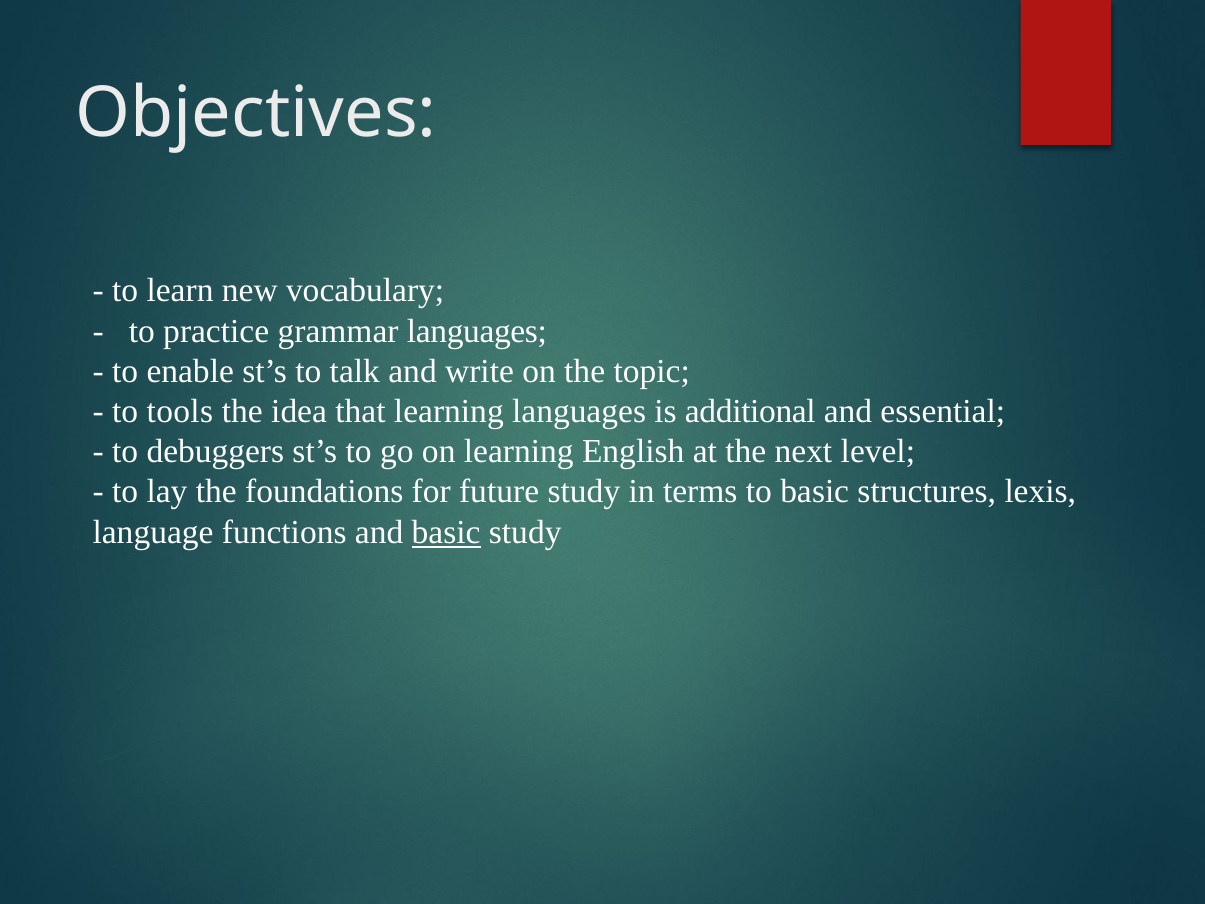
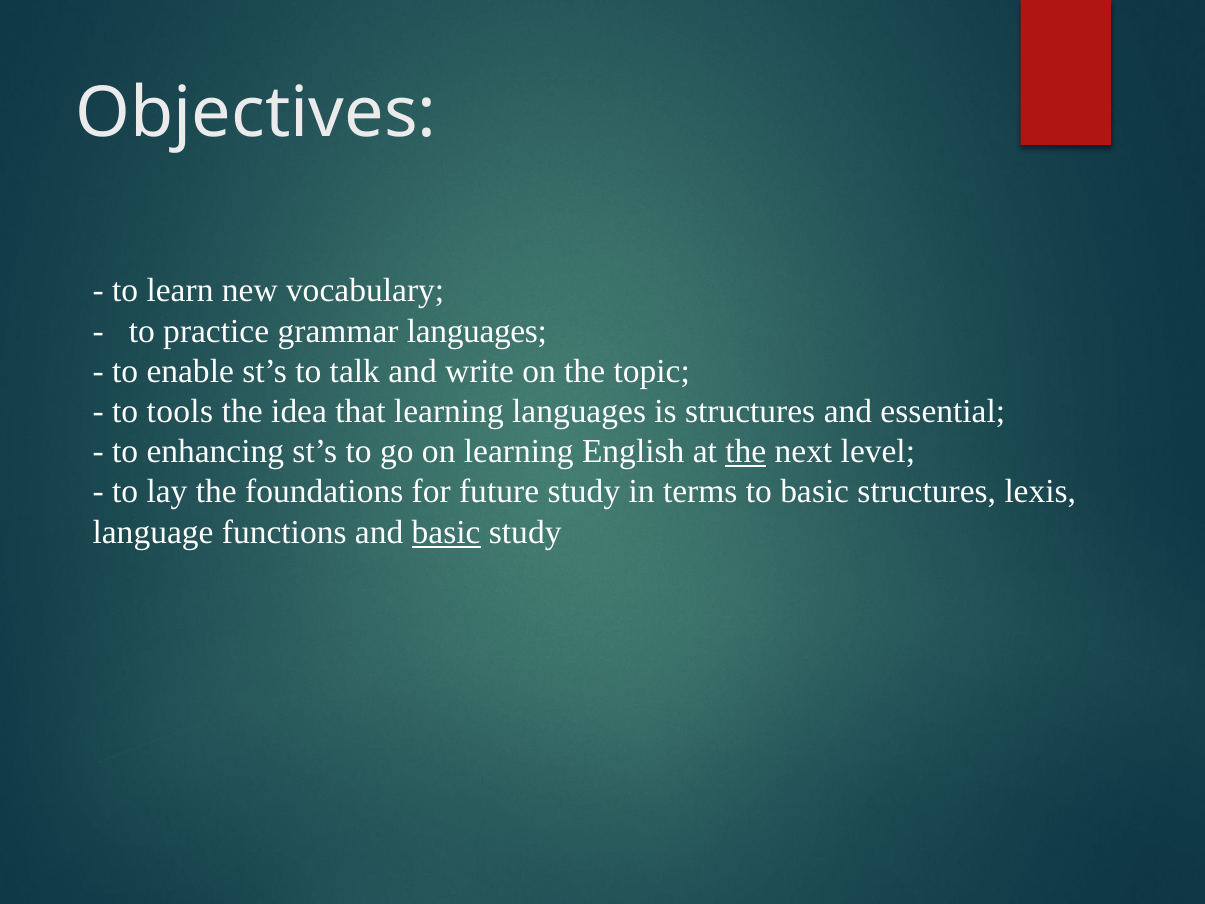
is additional: additional -> structures
debuggers: debuggers -> enhancing
the at (746, 452) underline: none -> present
